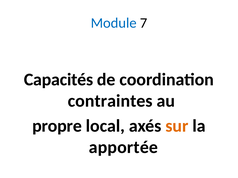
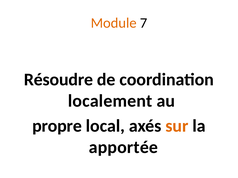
Module colour: blue -> orange
Capacités: Capacités -> Résoudre
contraintes: contraintes -> localement
